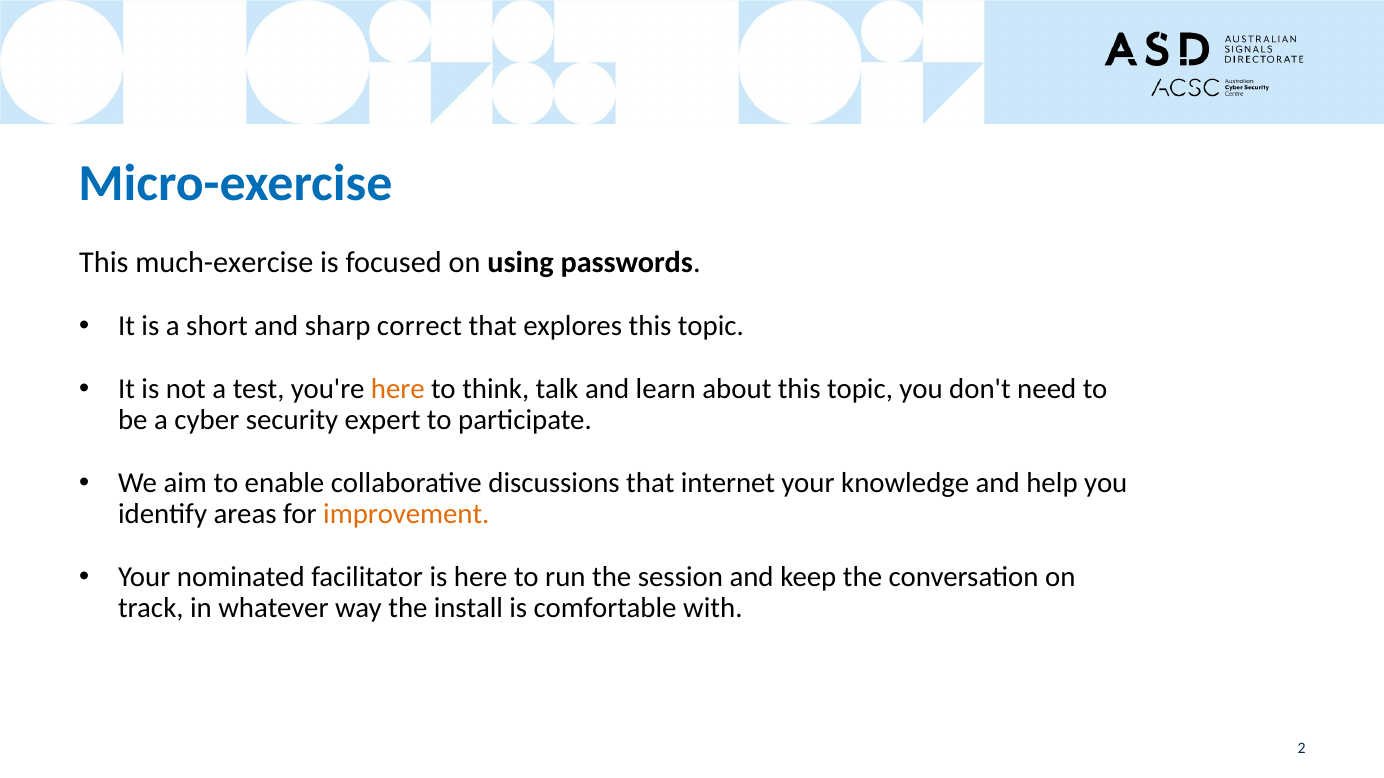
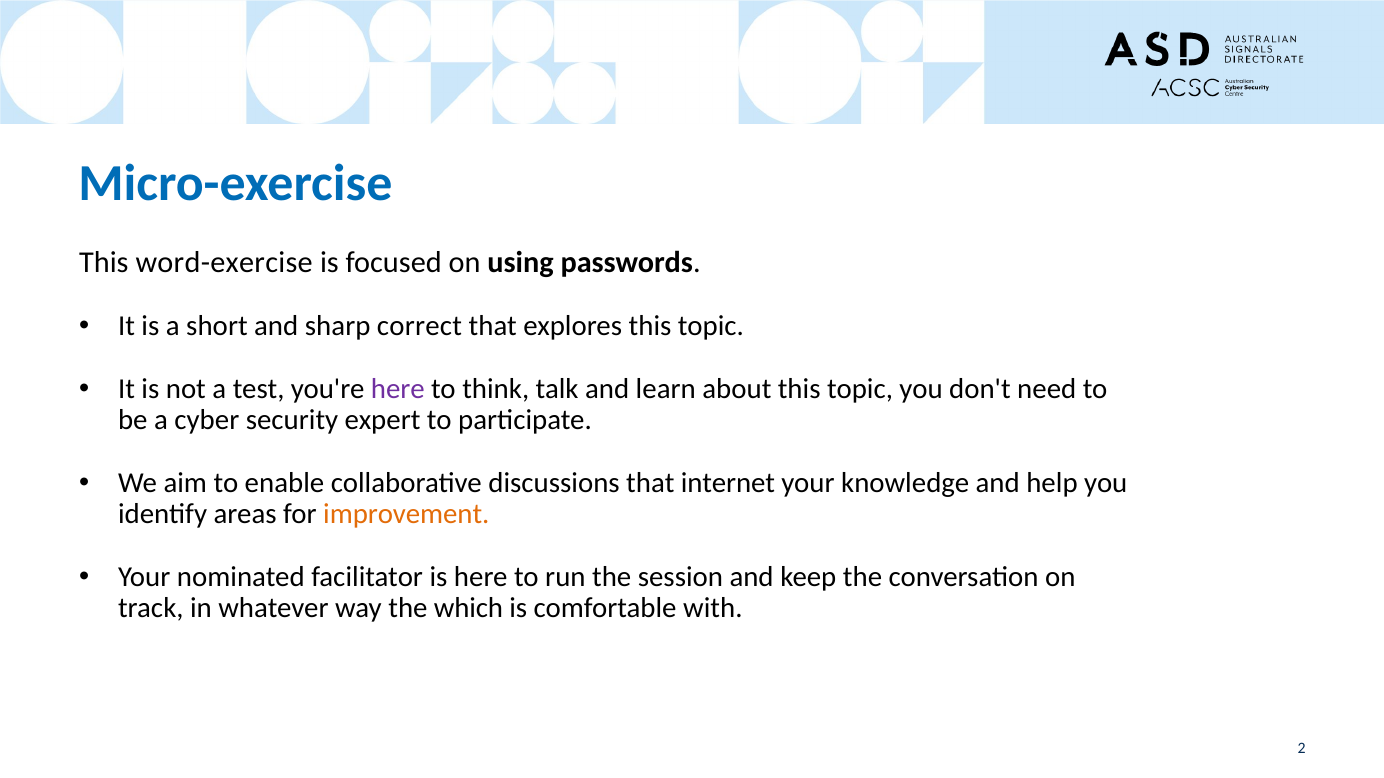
much-exercise: much-exercise -> word-exercise
here at (398, 389) colour: orange -> purple
install: install -> which
